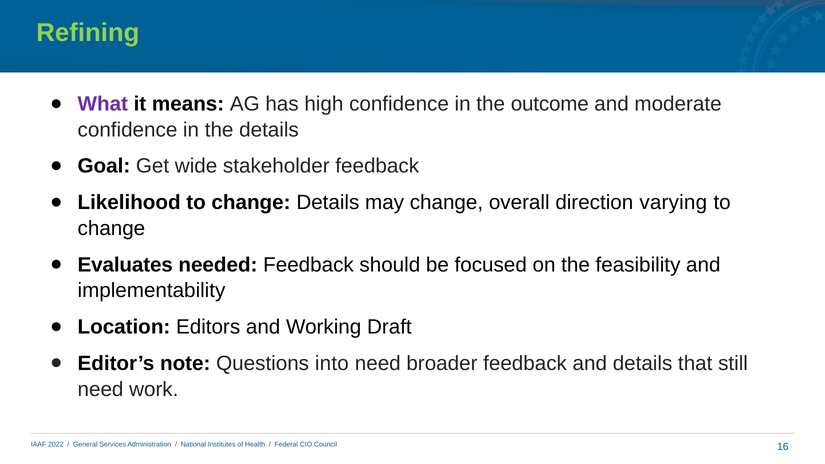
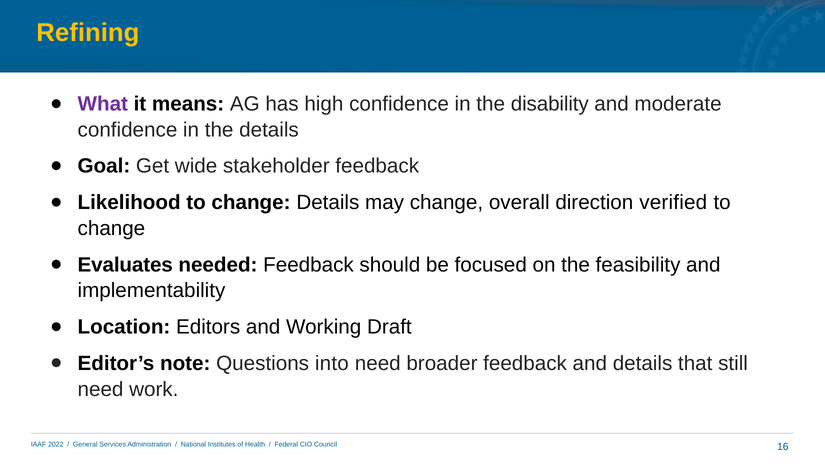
Refining colour: light green -> yellow
outcome: outcome -> disability
varying: varying -> verified
